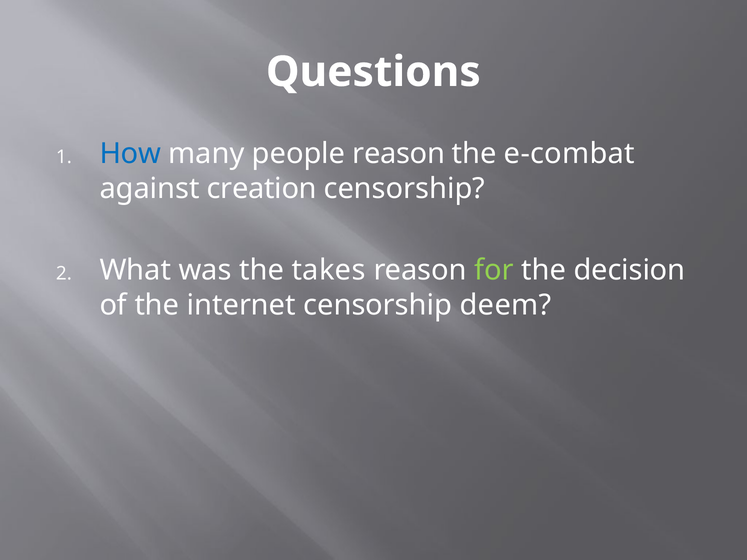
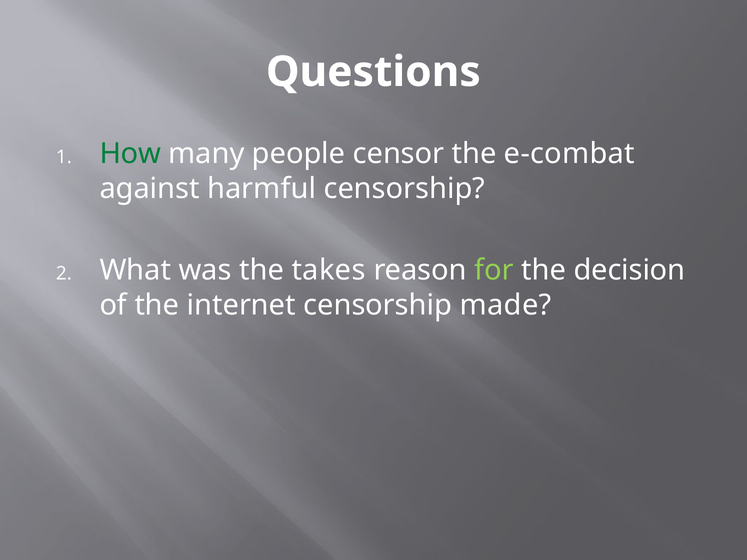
How colour: blue -> green
people reason: reason -> censor
creation: creation -> harmful
deem: deem -> made
